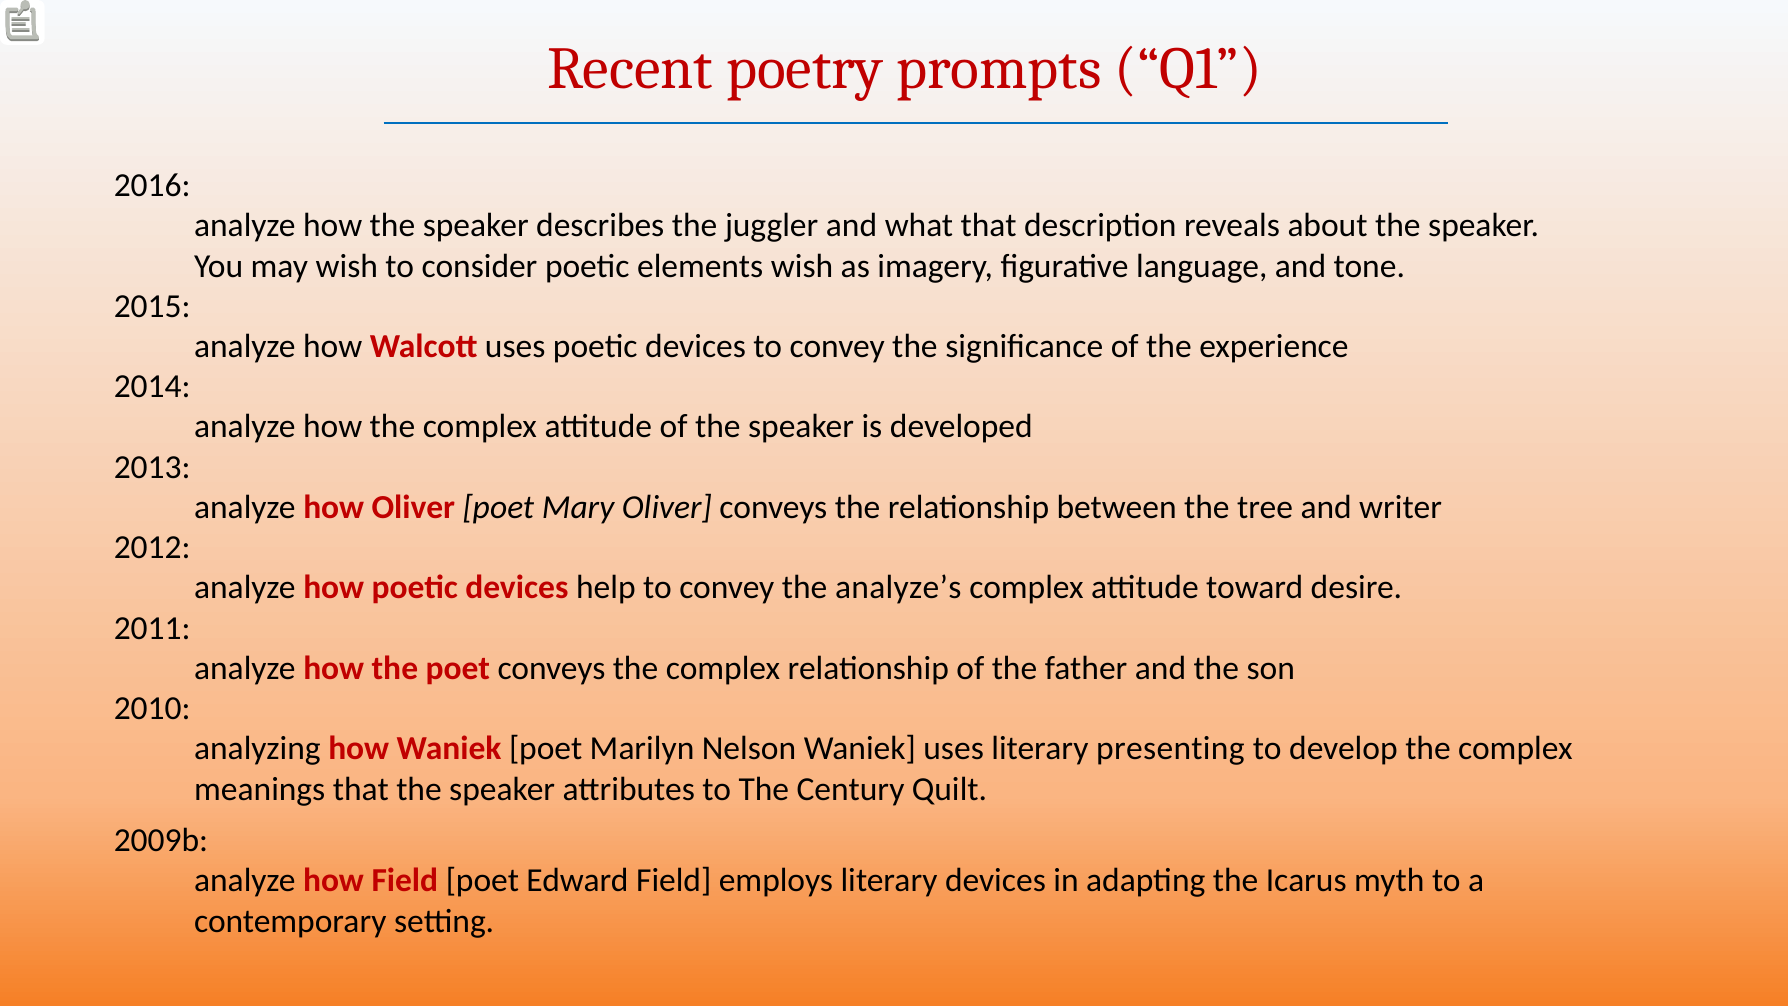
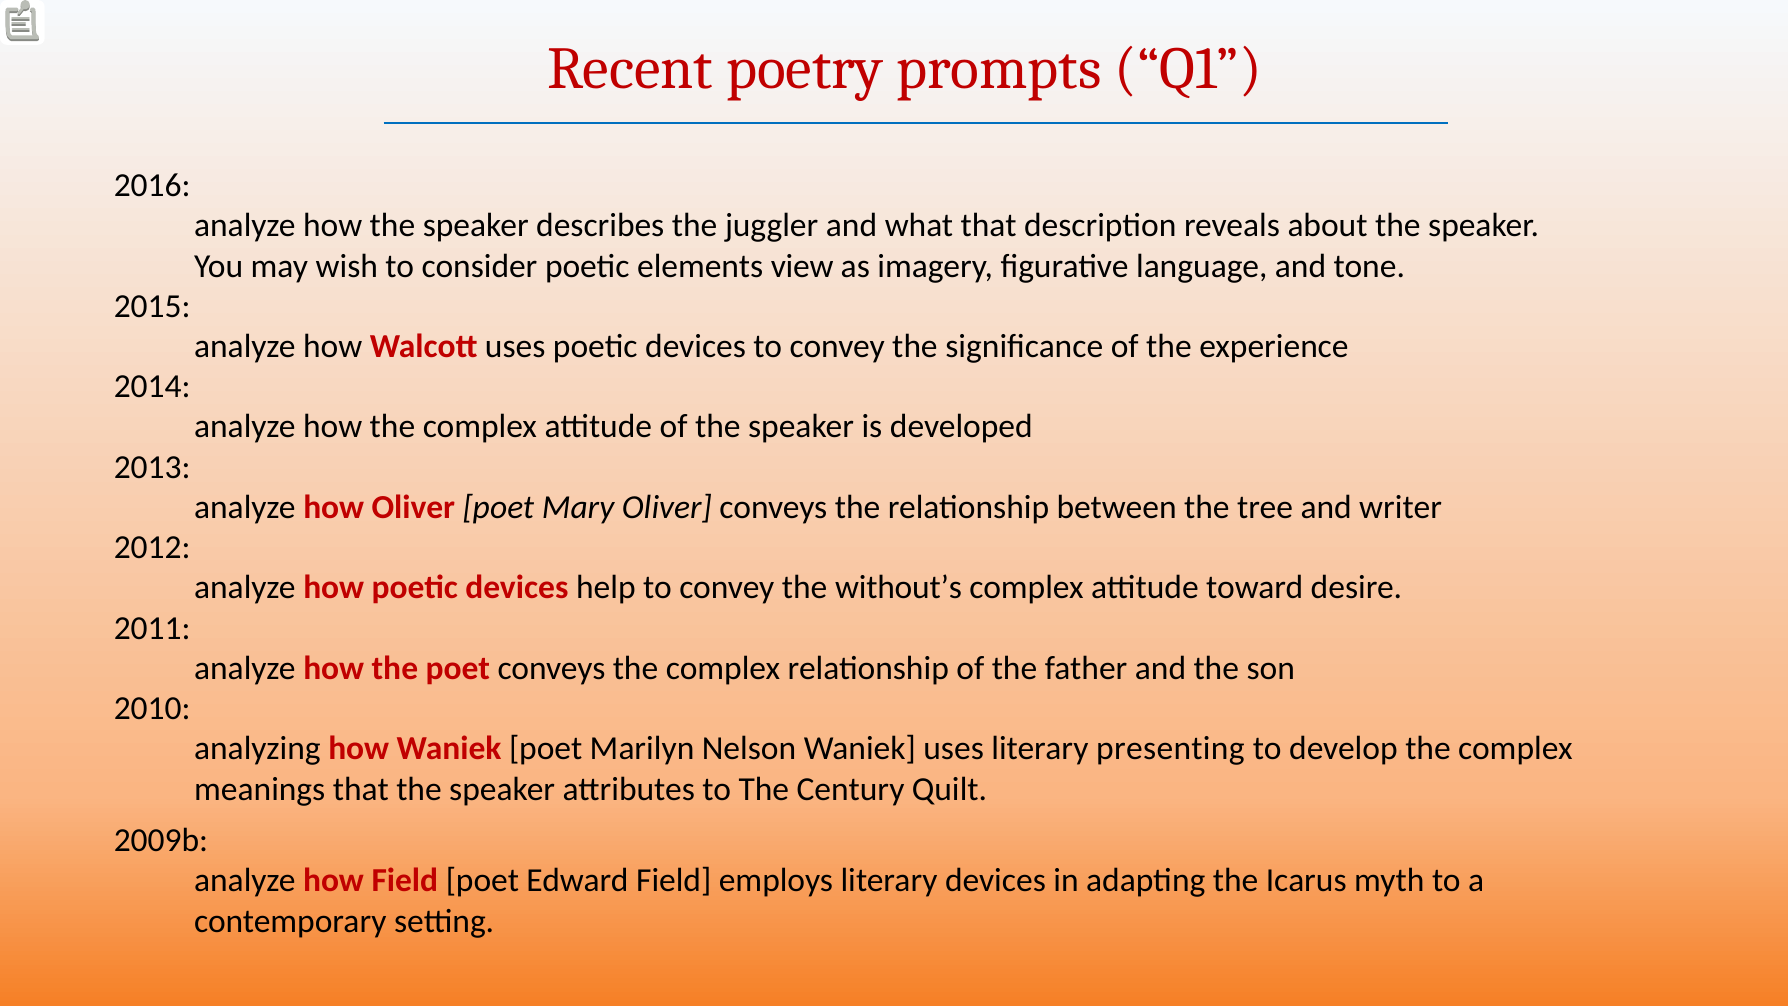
elements wish: wish -> view
analyze’s: analyze’s -> without’s
